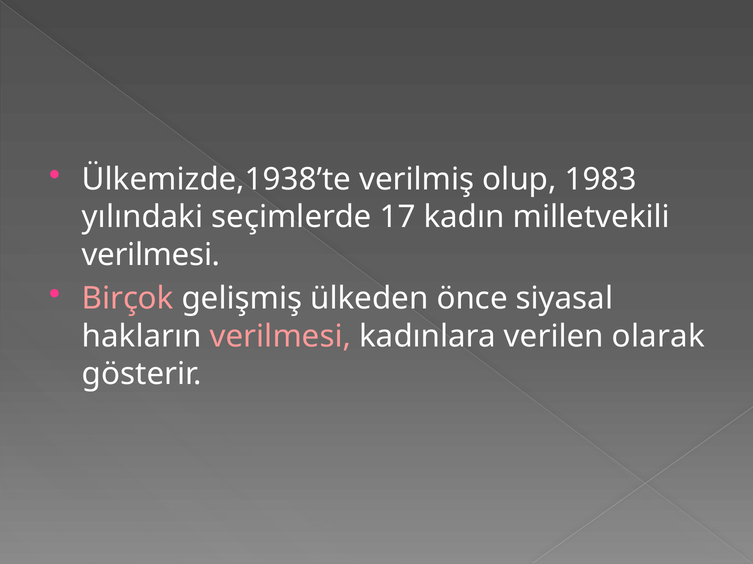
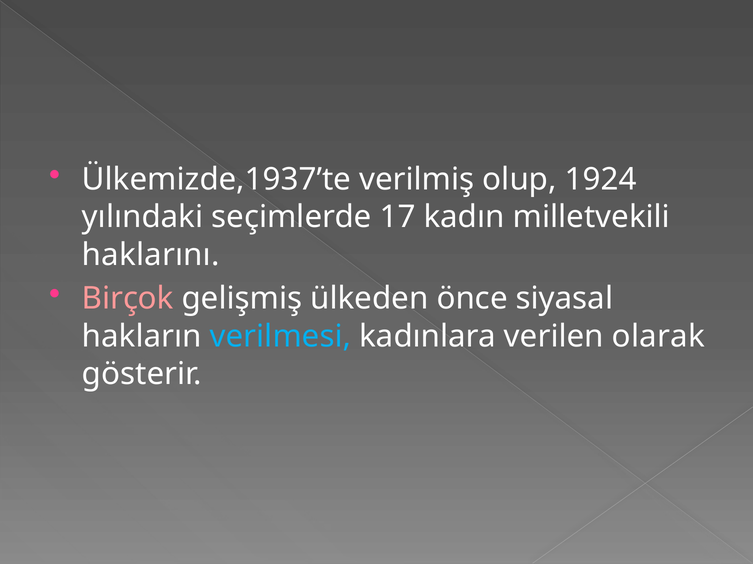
Ülkemizde,1938’te: Ülkemizde,1938’te -> Ülkemizde,1937’te
1983: 1983 -> 1924
verilmesi at (151, 255): verilmesi -> haklarını
verilmesi at (280, 337) colour: pink -> light blue
